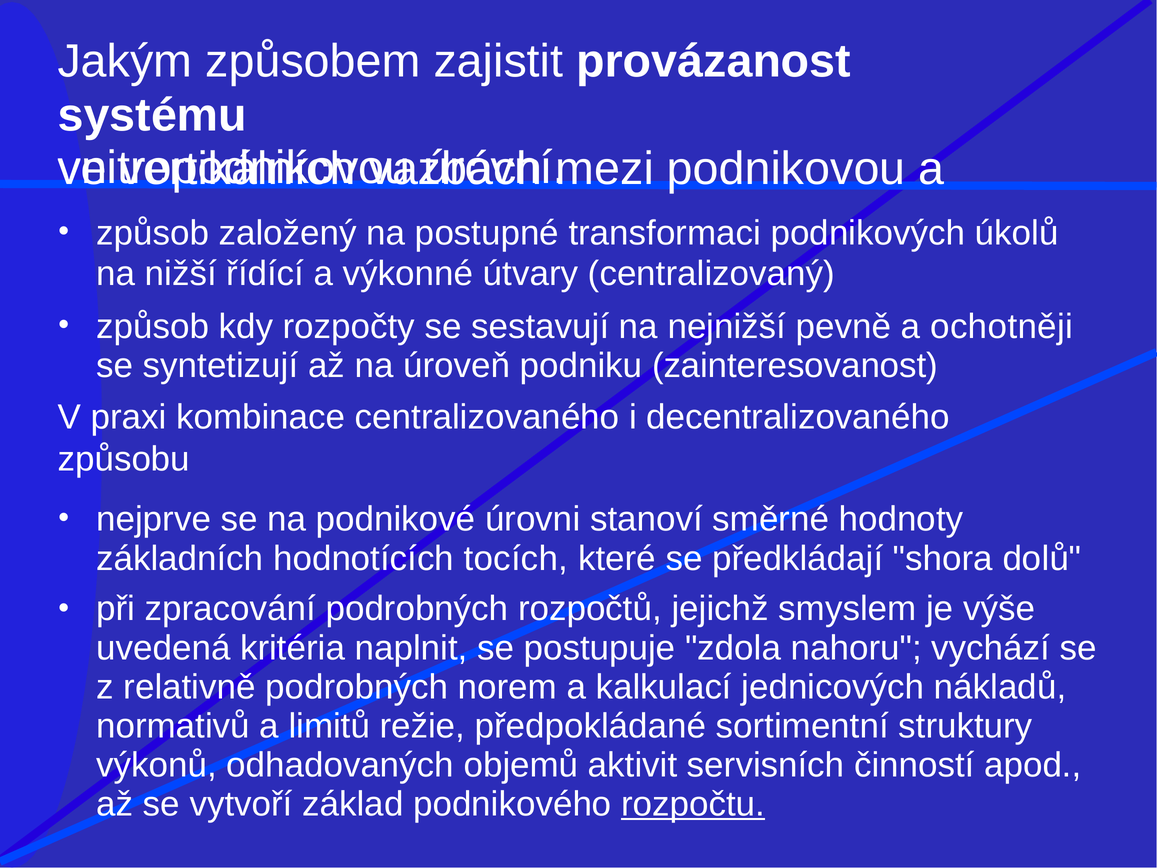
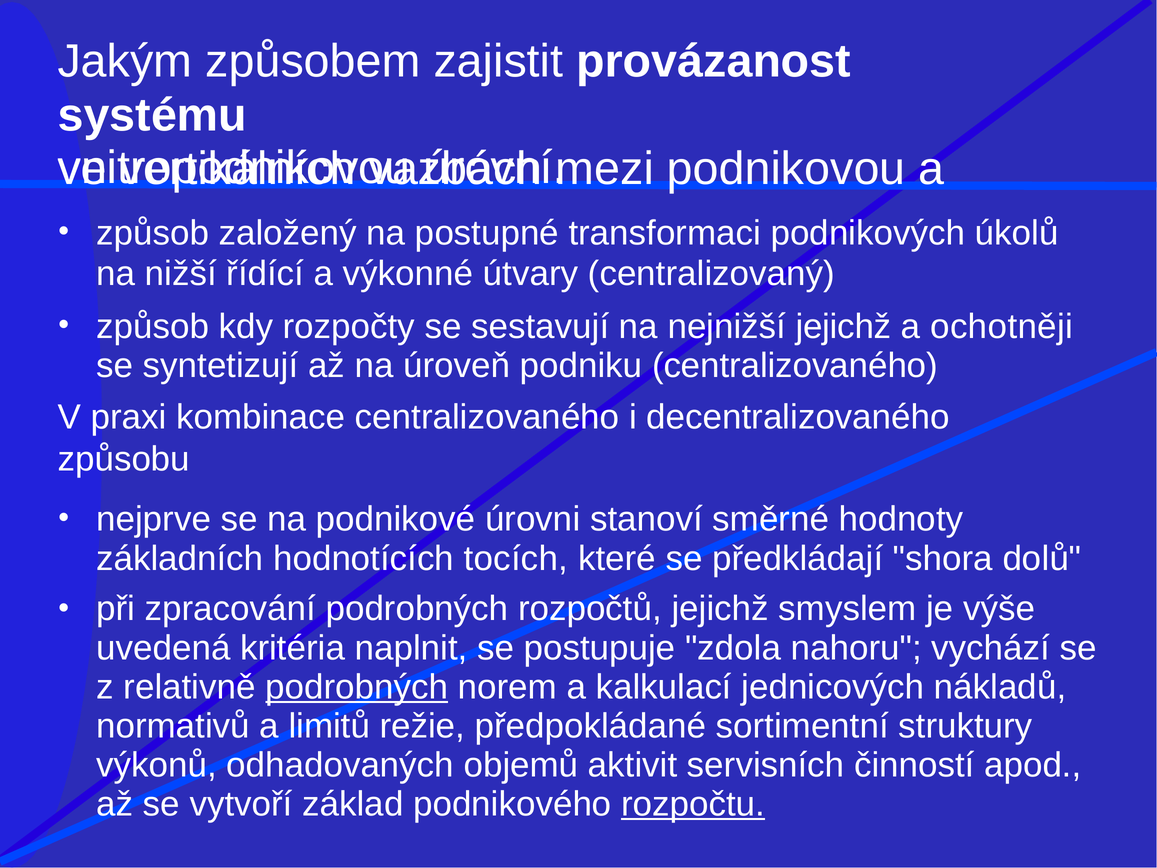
nejnižší pevně: pevně -> jejichž
podniku zainteresovanost: zainteresovanost -> centralizovaného
podrobných at (357, 687) underline: none -> present
